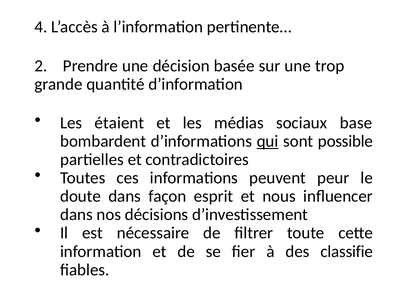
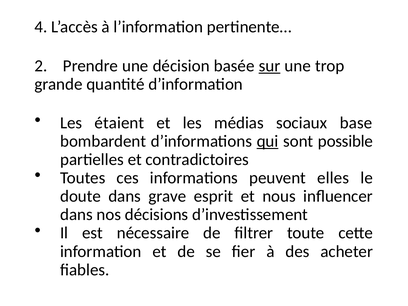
sur underline: none -> present
peur: peur -> elles
façon: façon -> grave
classifie: classifie -> acheter
